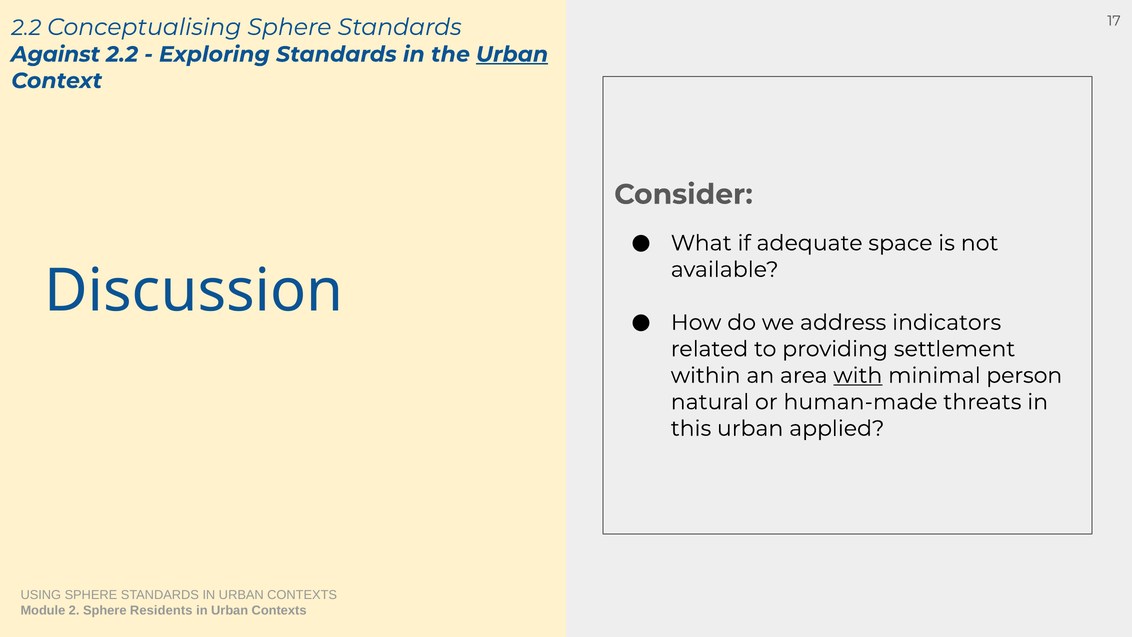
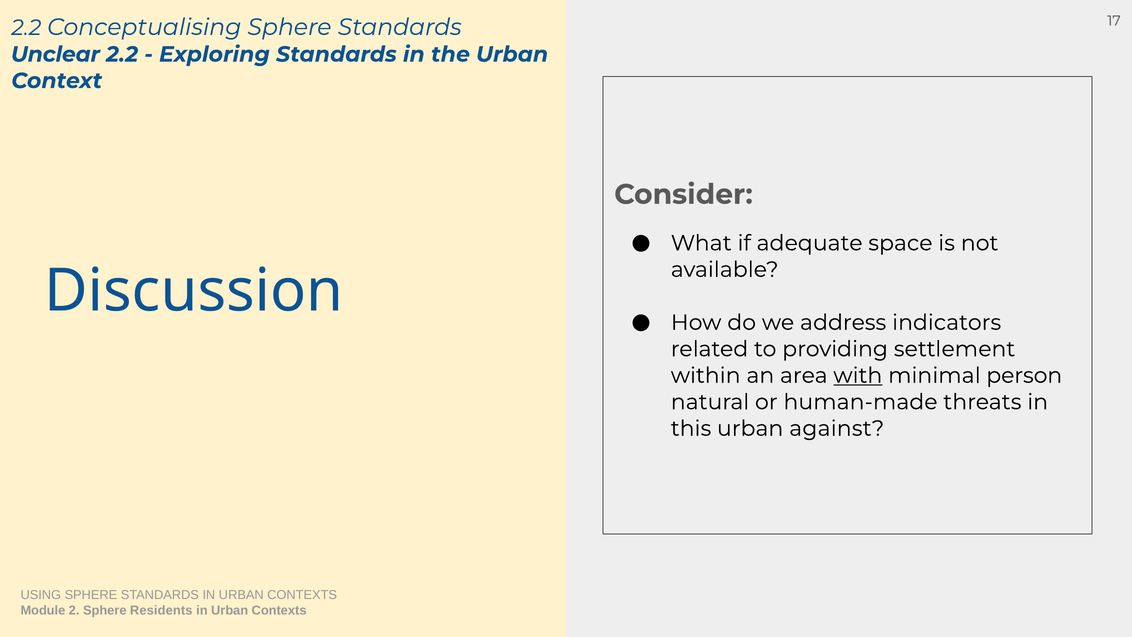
Against: Against -> Unclear
Urban at (512, 54) underline: present -> none
applied: applied -> against
